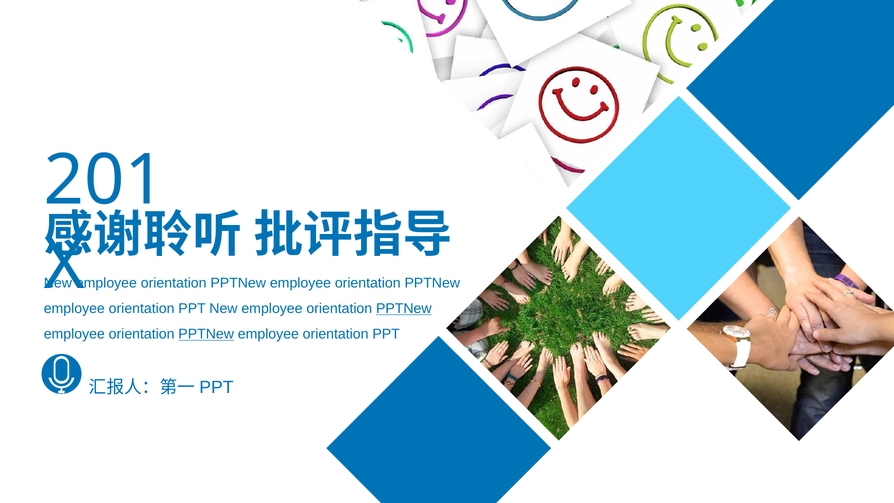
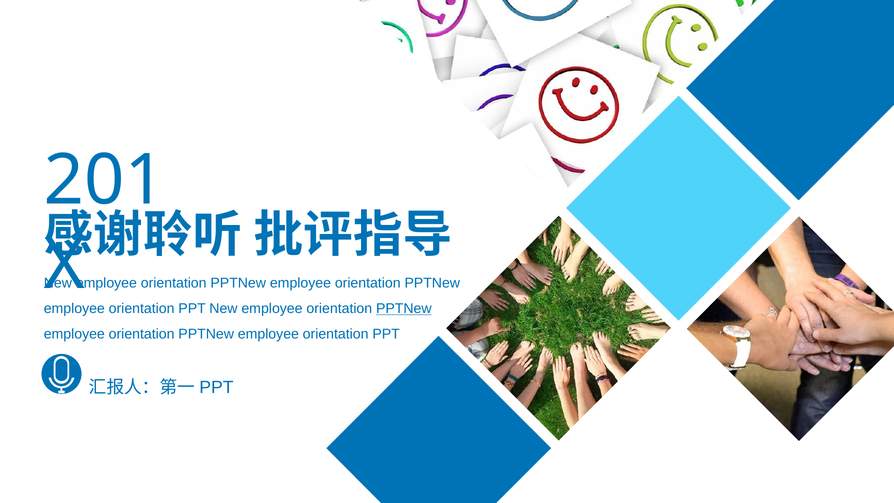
PPTNew at (206, 334) underline: present -> none
